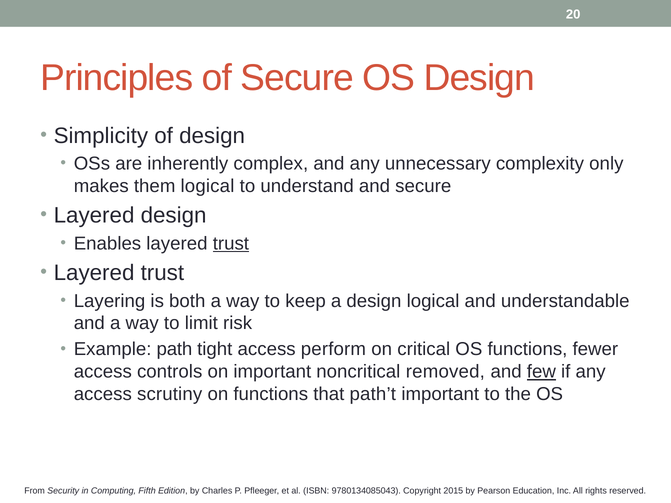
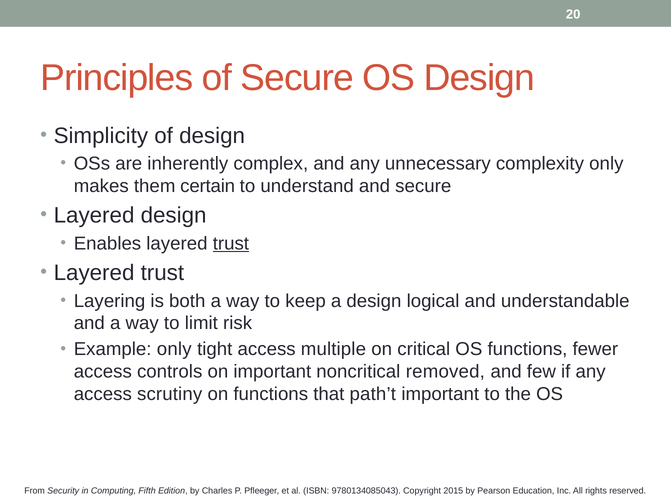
them logical: logical -> certain
Example path: path -> only
perform: perform -> multiple
few underline: present -> none
